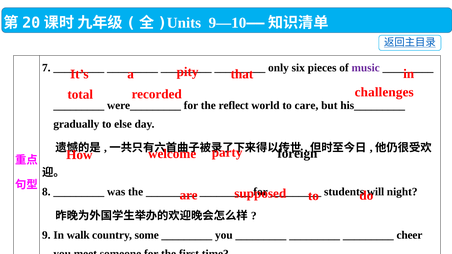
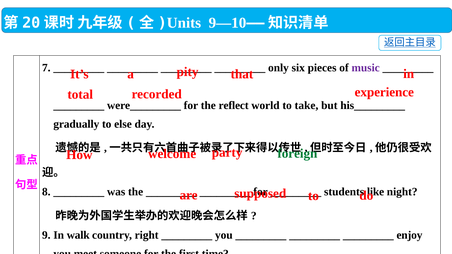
challenges: challenges -> experience
care: care -> take
foreign colour: black -> green
will: will -> like
some: some -> right
cheer: cheer -> enjoy
